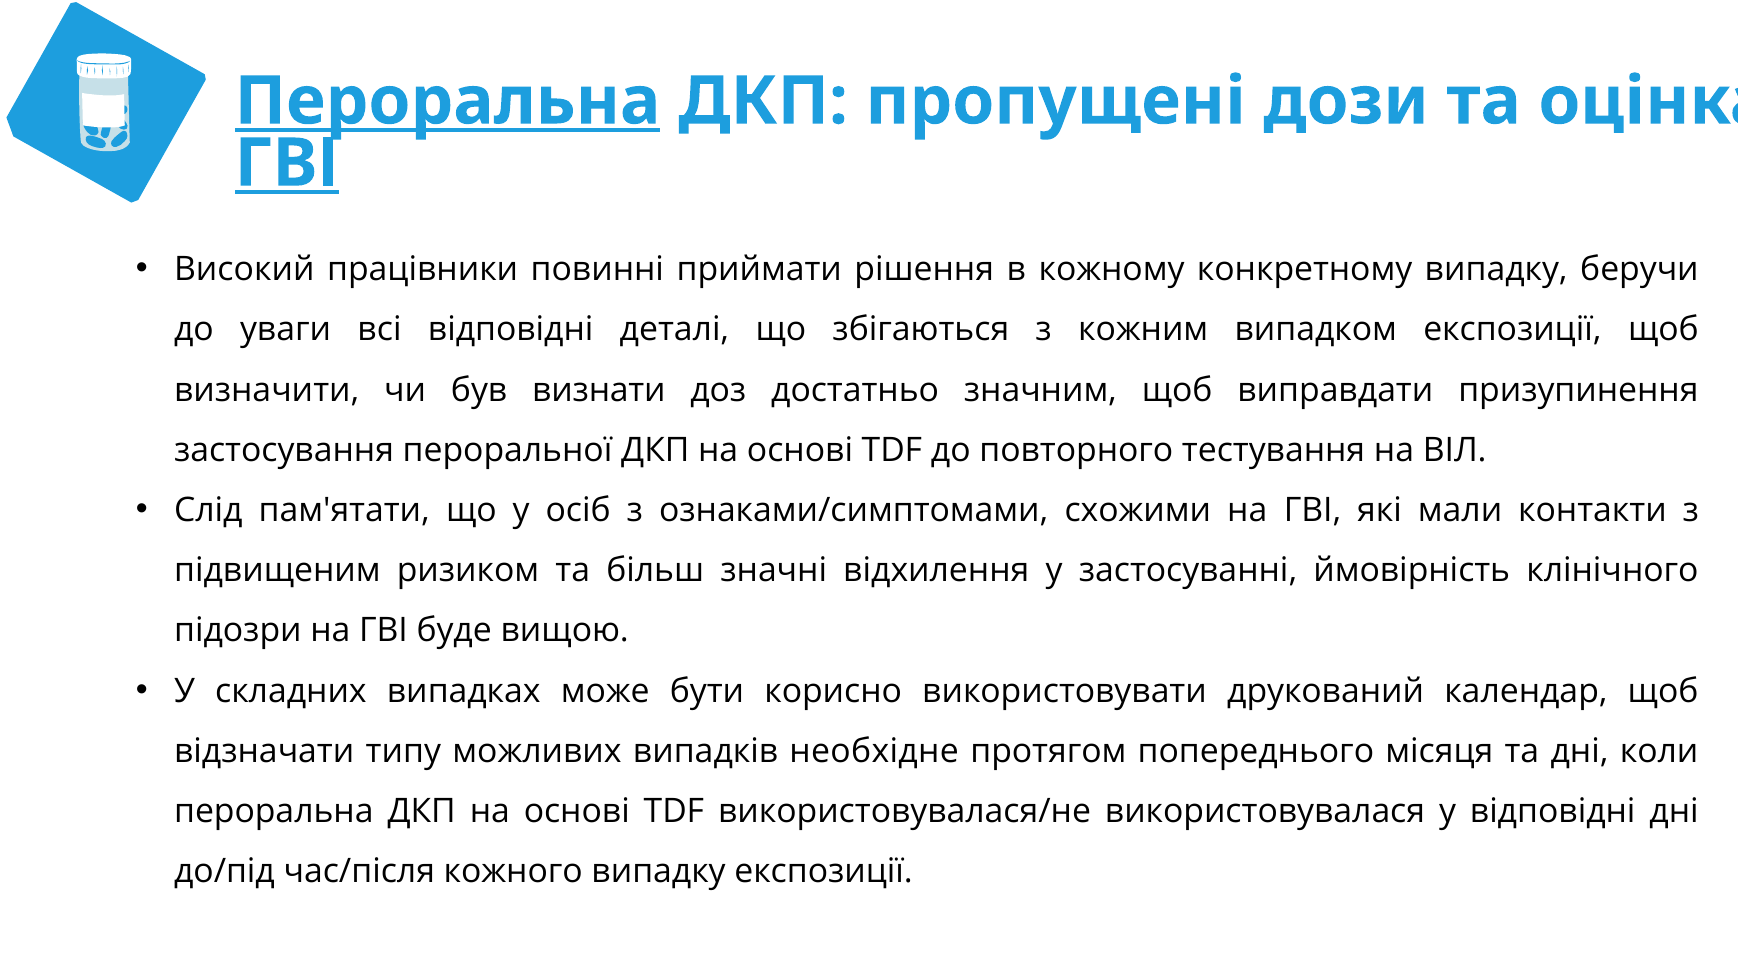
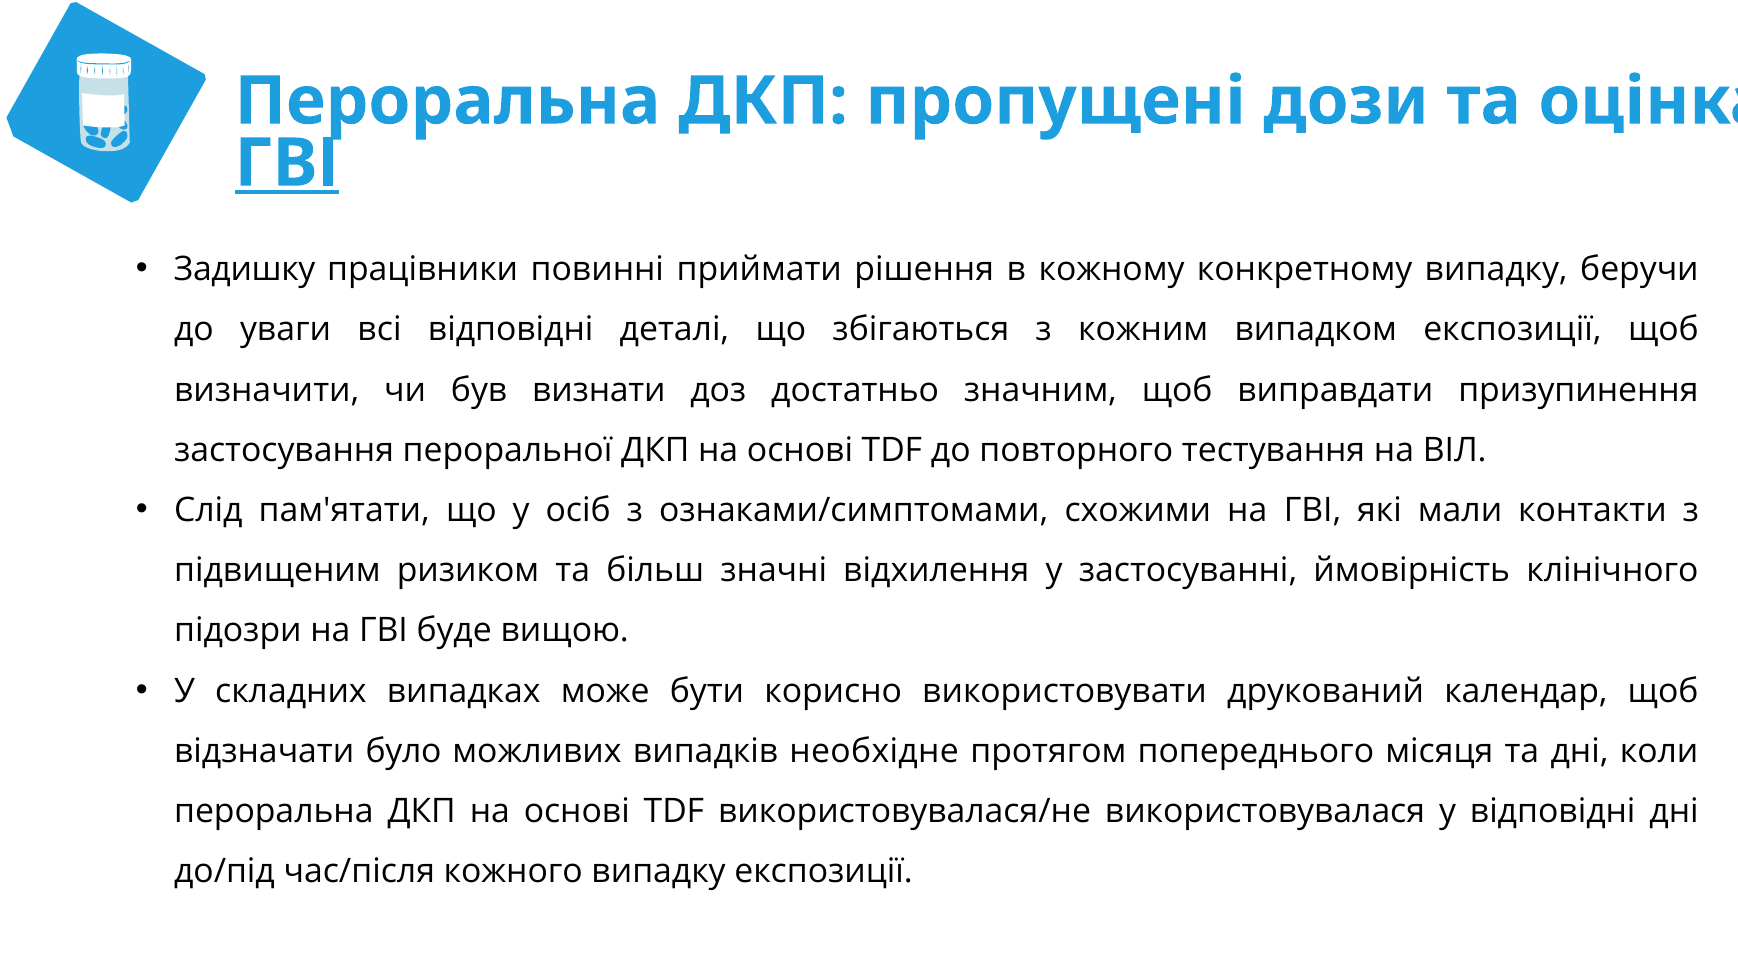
Пероральна at (447, 101) underline: present -> none
Високий: Високий -> Задишку
типу: типу -> було
